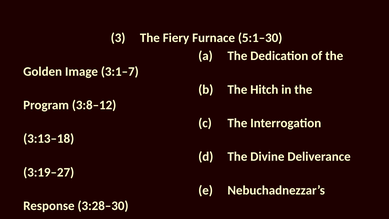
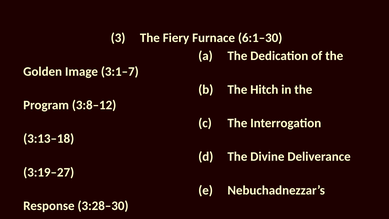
5:1–30: 5:1–30 -> 6:1–30
